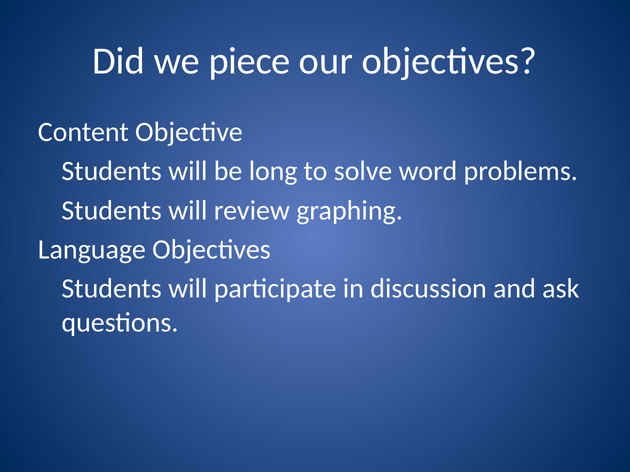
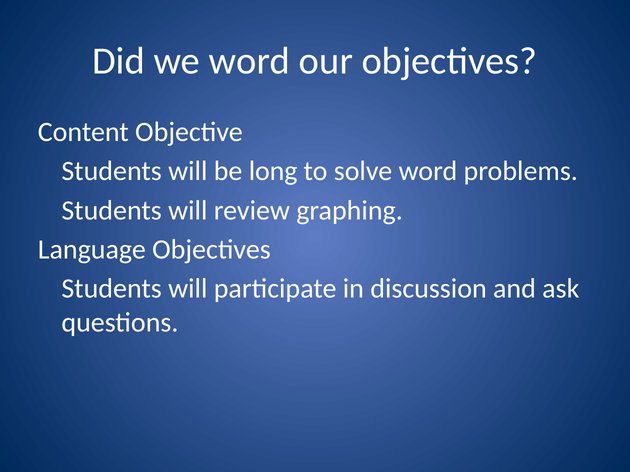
we piece: piece -> word
